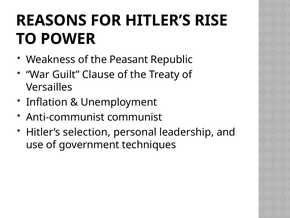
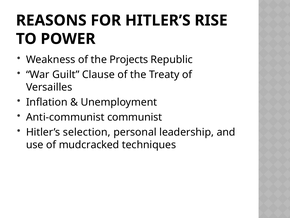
Peasant: Peasant -> Projects
government: government -> mudcracked
